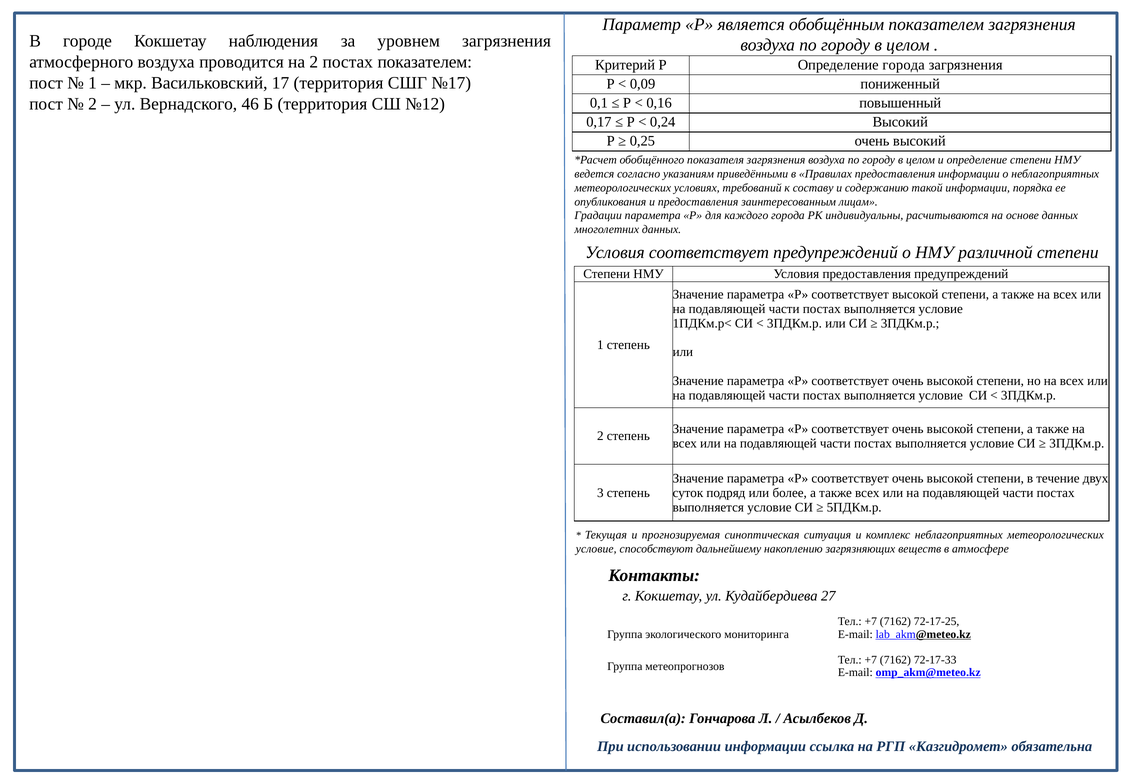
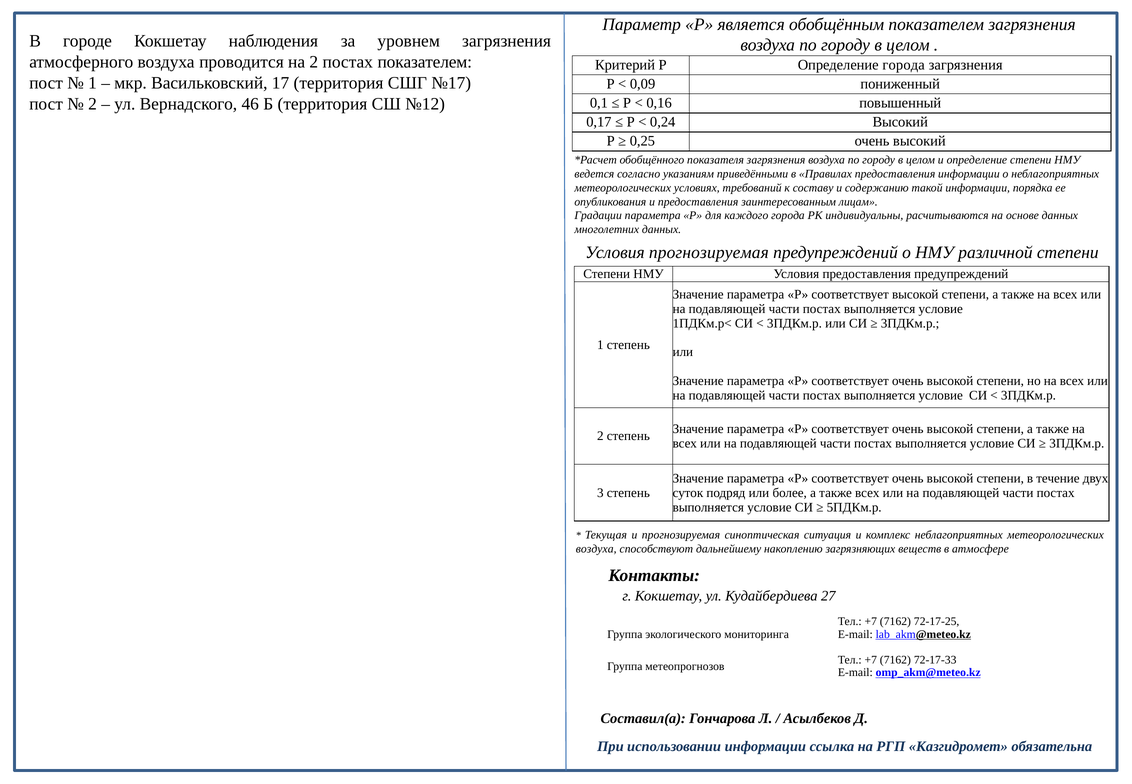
Условия соответствует: соответствует -> прогнозируемая
условие at (596, 549): условие -> воздуха
